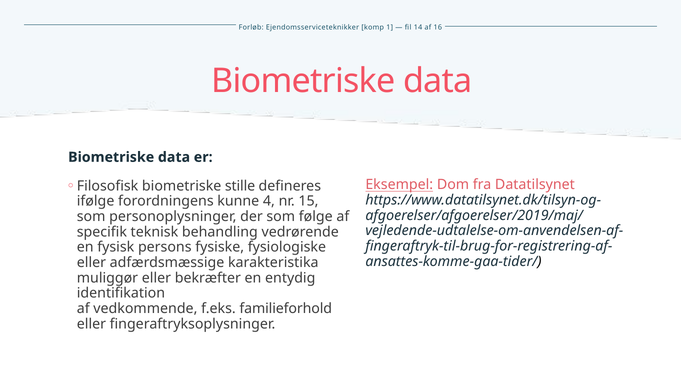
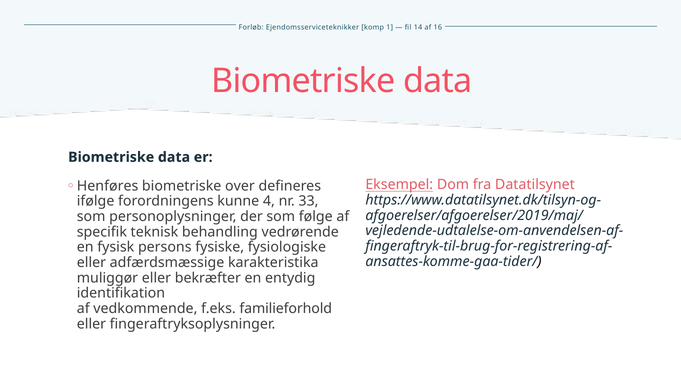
Filosofisk: Filosofisk -> Henføres
stille: stille -> over
15: 15 -> 33
